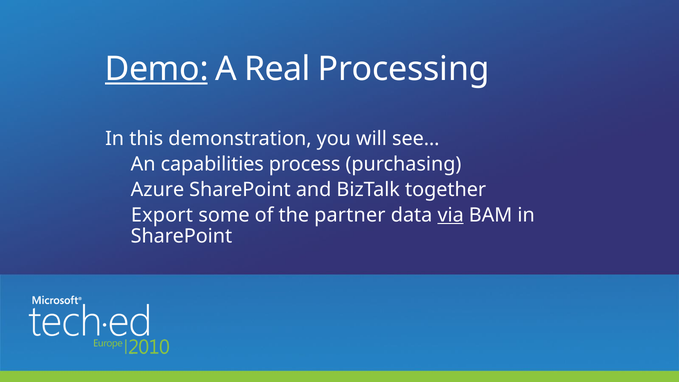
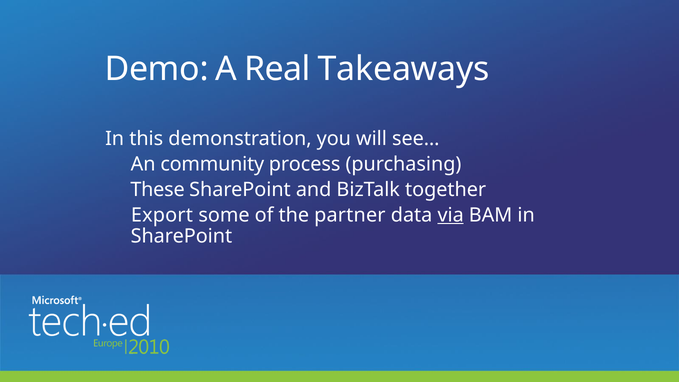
Demo underline: present -> none
Processing: Processing -> Takeaways
capabilities: capabilities -> community
Azure: Azure -> These
